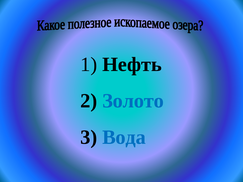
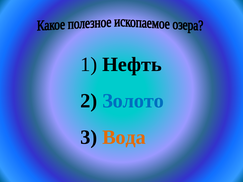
Вода colour: blue -> orange
